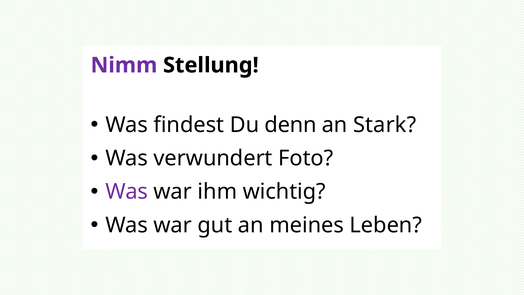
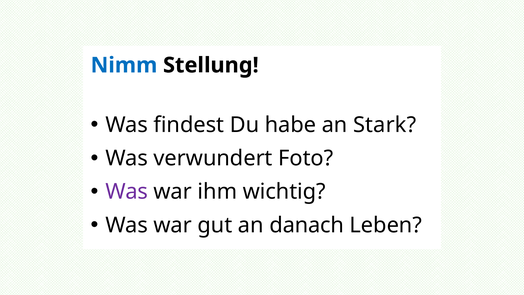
Nimm colour: purple -> blue
denn: denn -> habe
meines: meines -> danach
